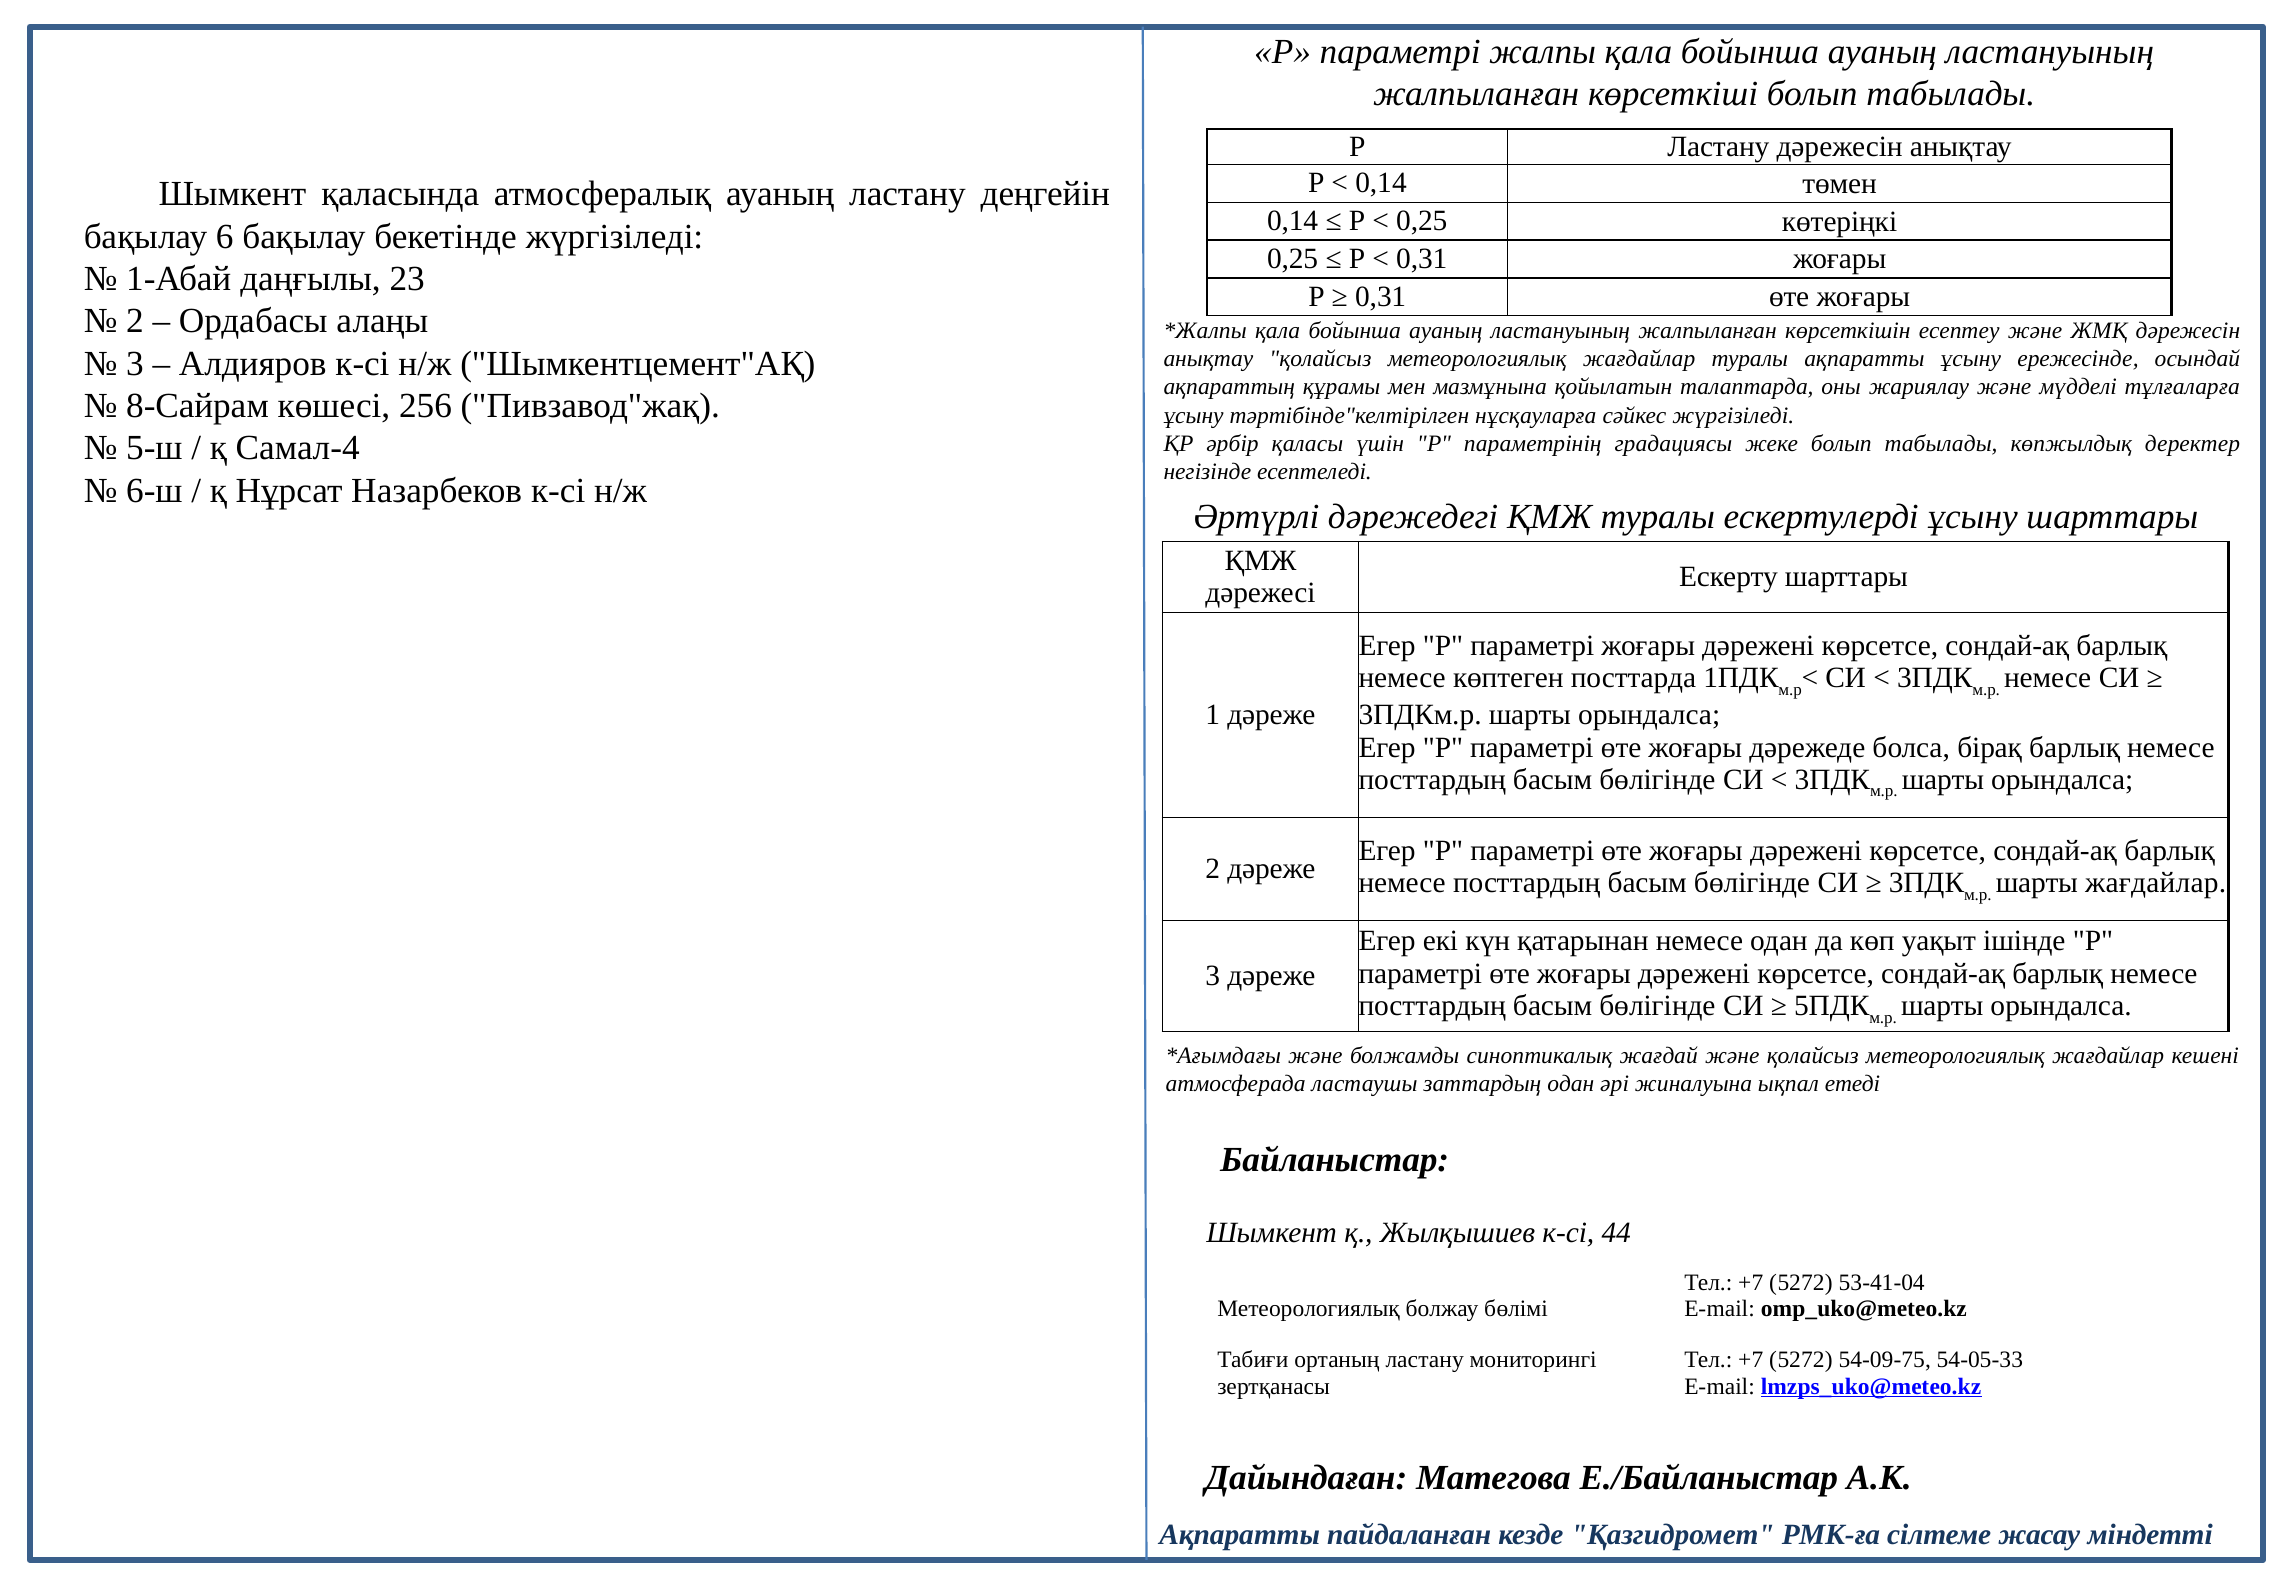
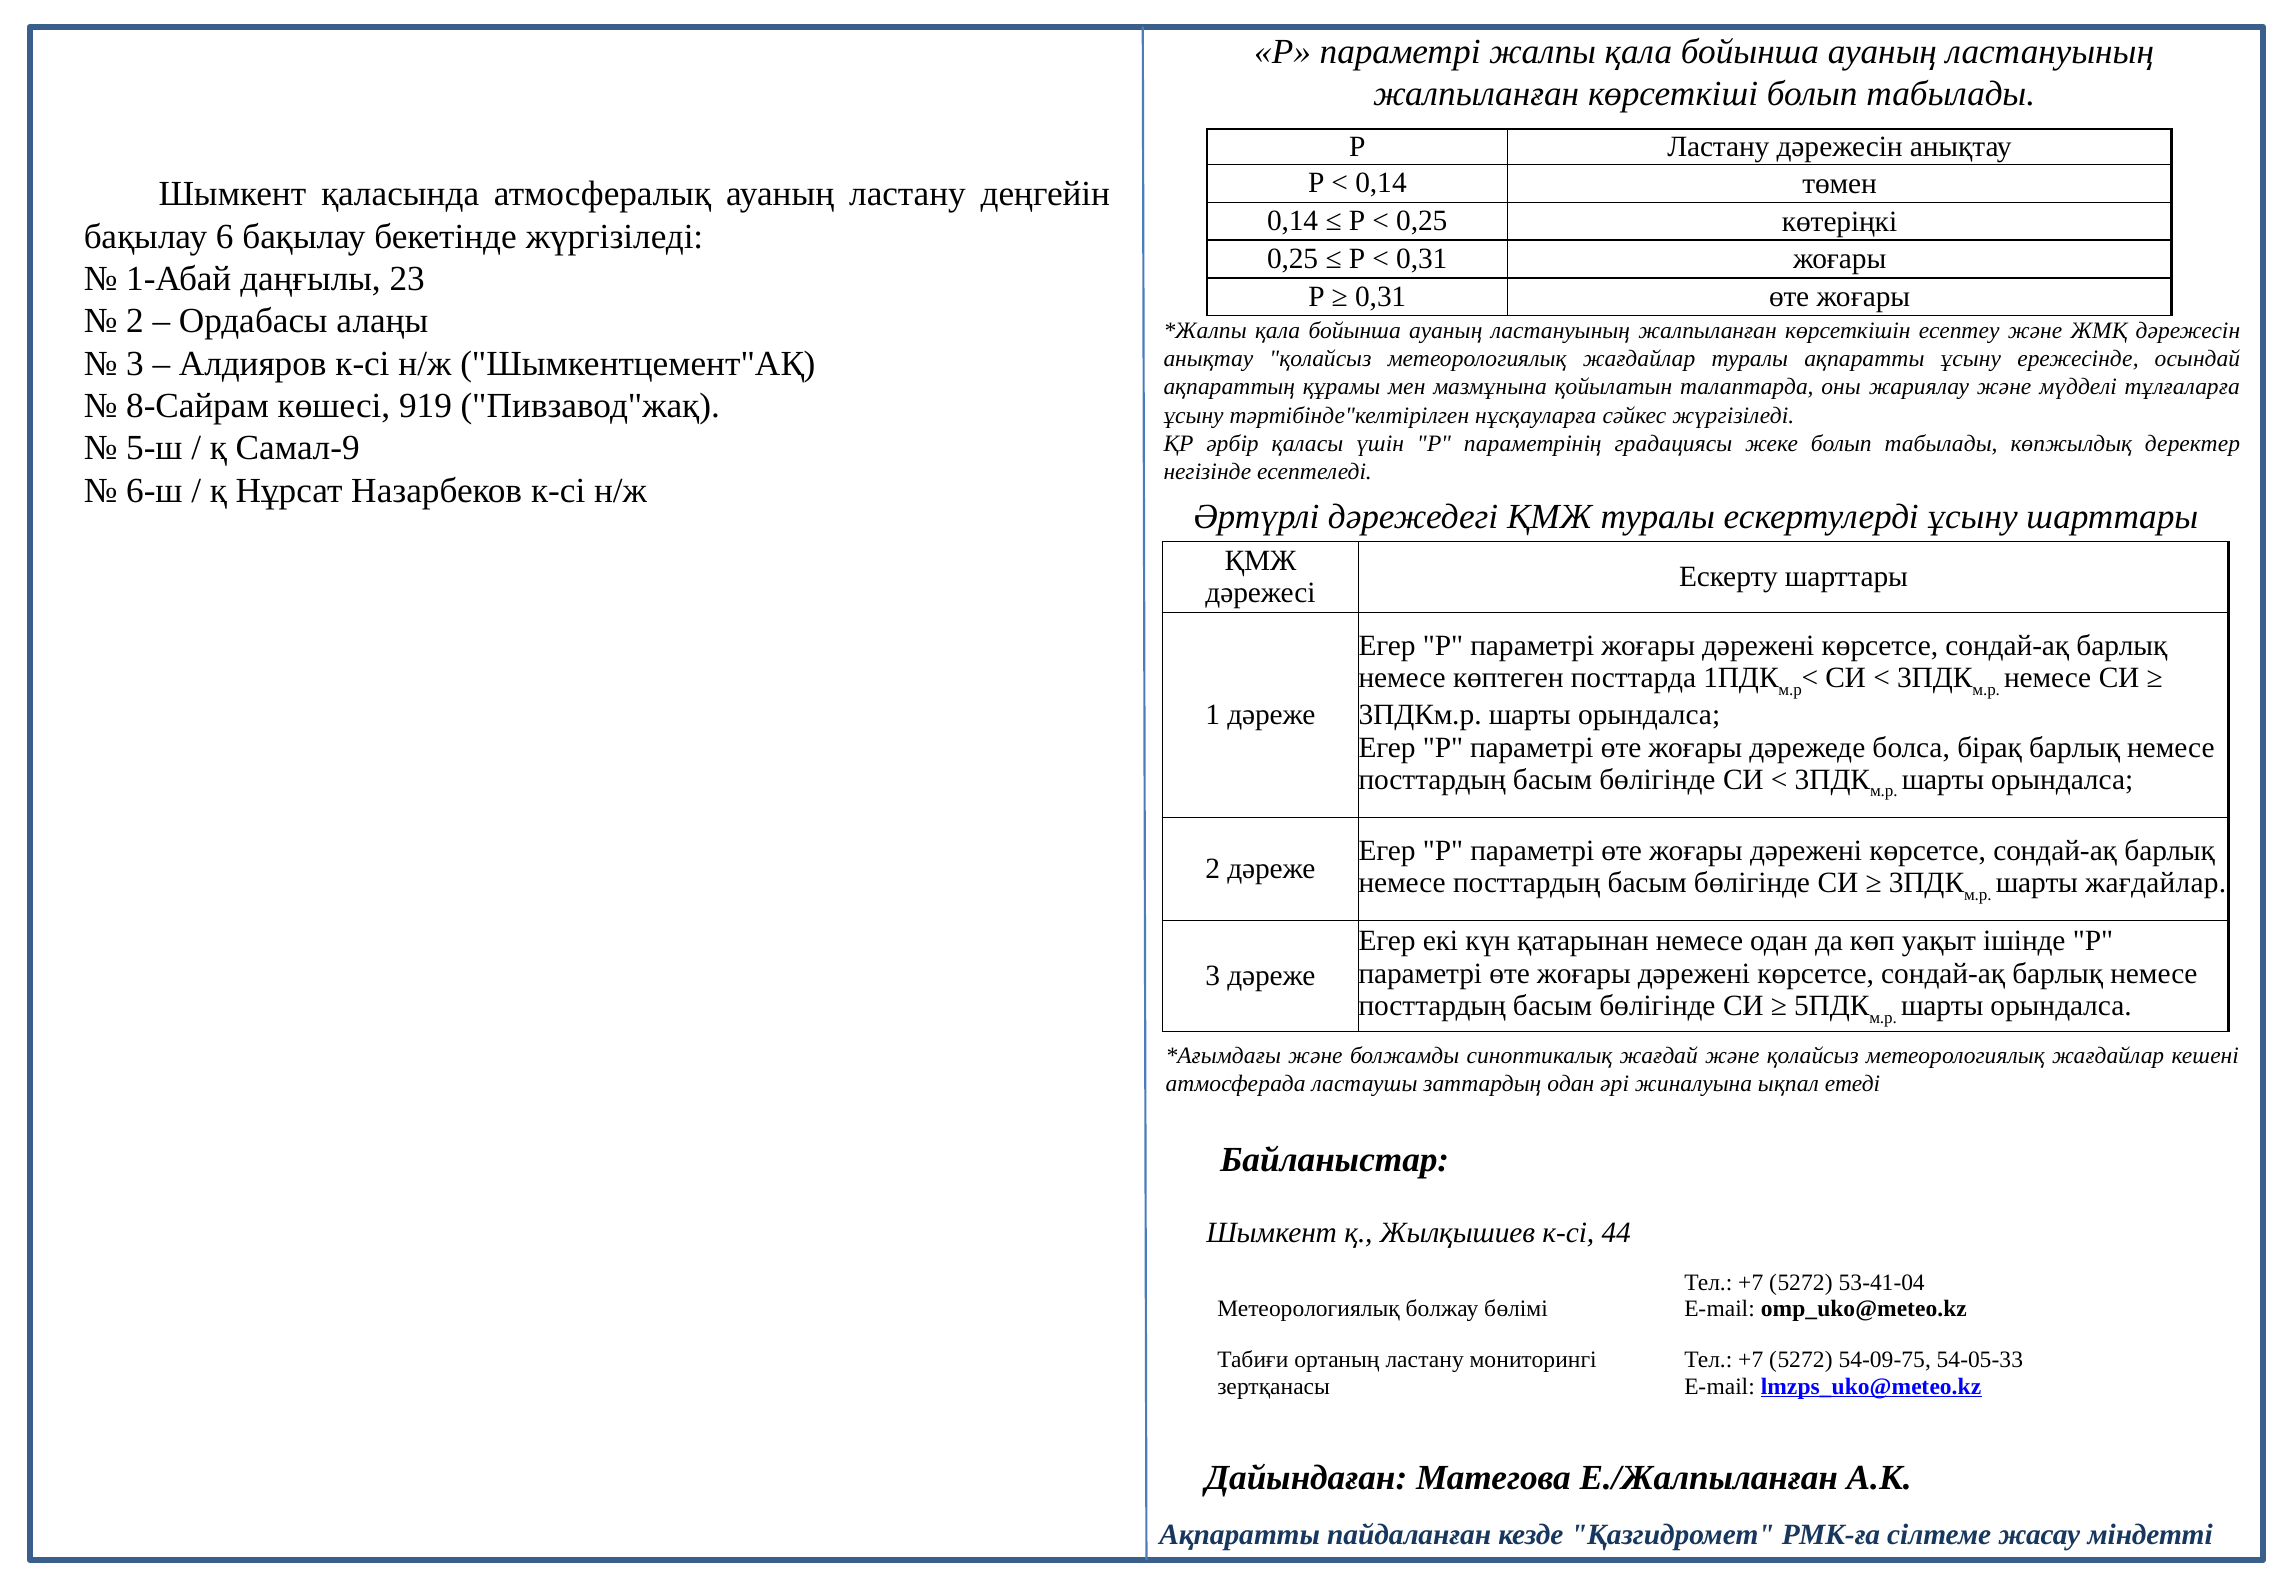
256: 256 -> 919
Самал-4: Самал-4 -> Самал-9
Е./Байланыстар: Е./Байланыстар -> Е./Жалпыланған
